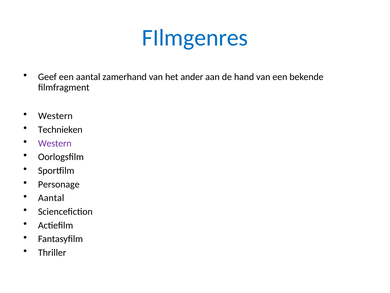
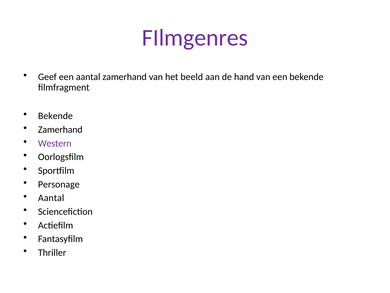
FIlmgenres colour: blue -> purple
ander: ander -> beeld
Western at (55, 116): Western -> Bekende
Technieken at (60, 129): Technieken -> Zamerhand
